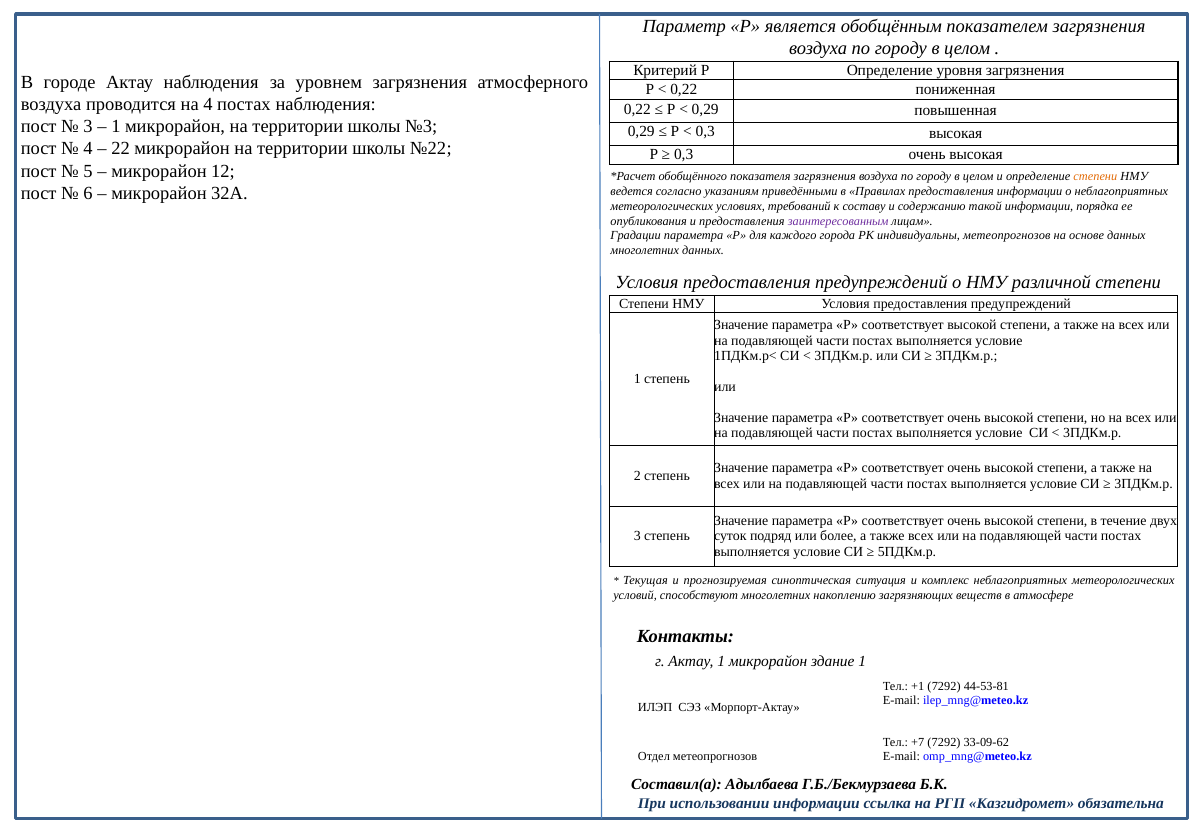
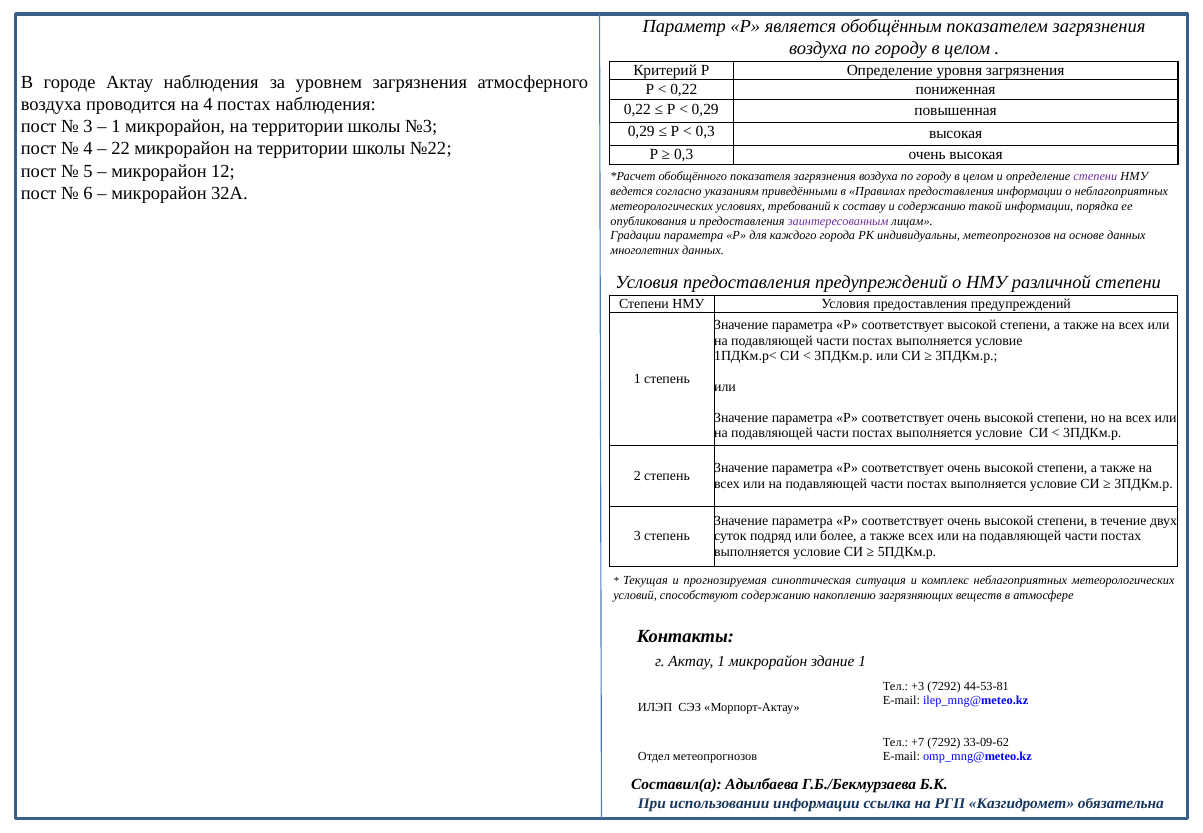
степени at (1095, 177) colour: orange -> purple
способствуют многолетних: многолетних -> содержанию
+1: +1 -> +3
